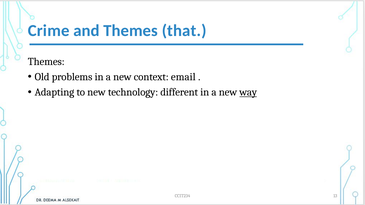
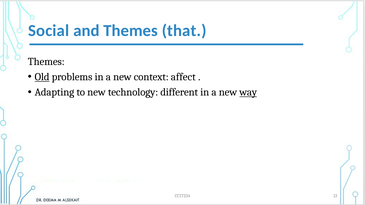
Crime: Crime -> Social
Old underline: none -> present
email: email -> affect
